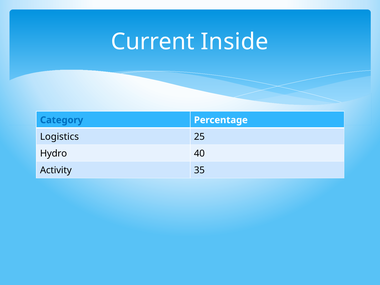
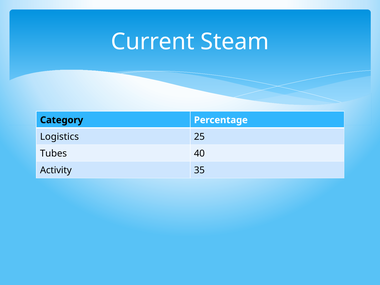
Inside: Inside -> Steam
Category colour: blue -> black
Hydro: Hydro -> Tubes
